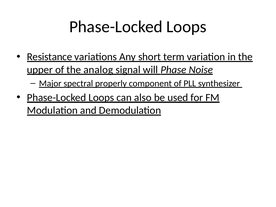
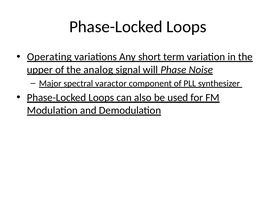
Resistance: Resistance -> Operating
properly: properly -> varactor
